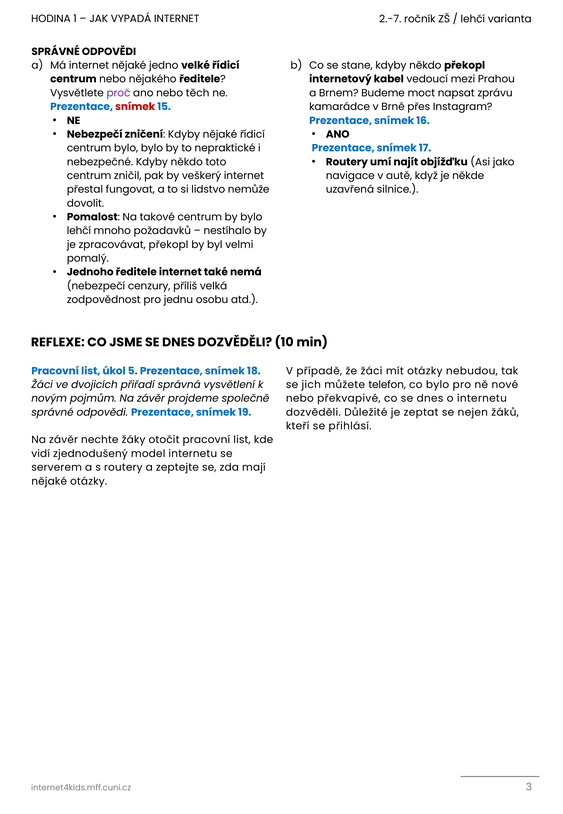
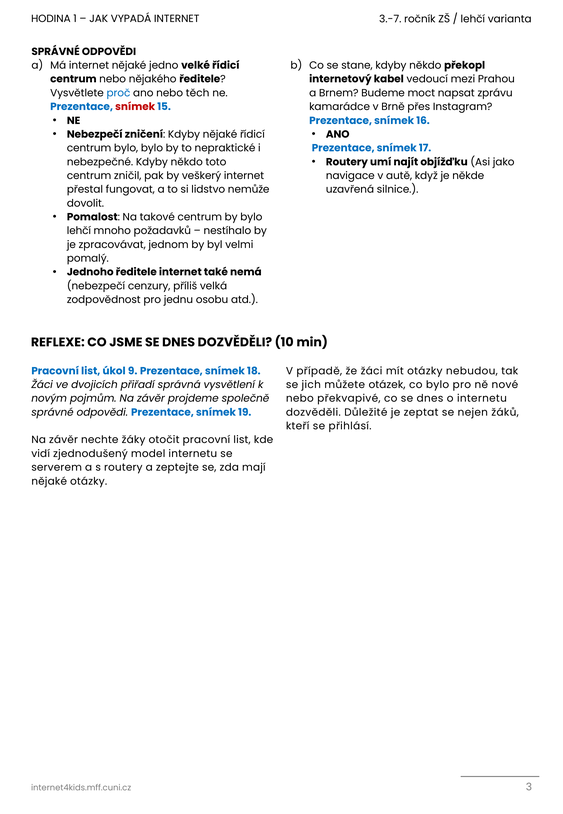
2.-7: 2.-7 -> 3.-7
proč colour: purple -> blue
zpracovávat překopl: překopl -> jednom
5: 5 -> 9
telefon: telefon -> otázek
